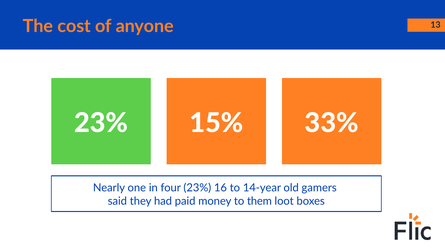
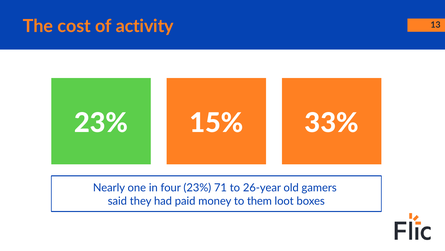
anyone: anyone -> activity
16: 16 -> 71
14-year: 14-year -> 26-year
